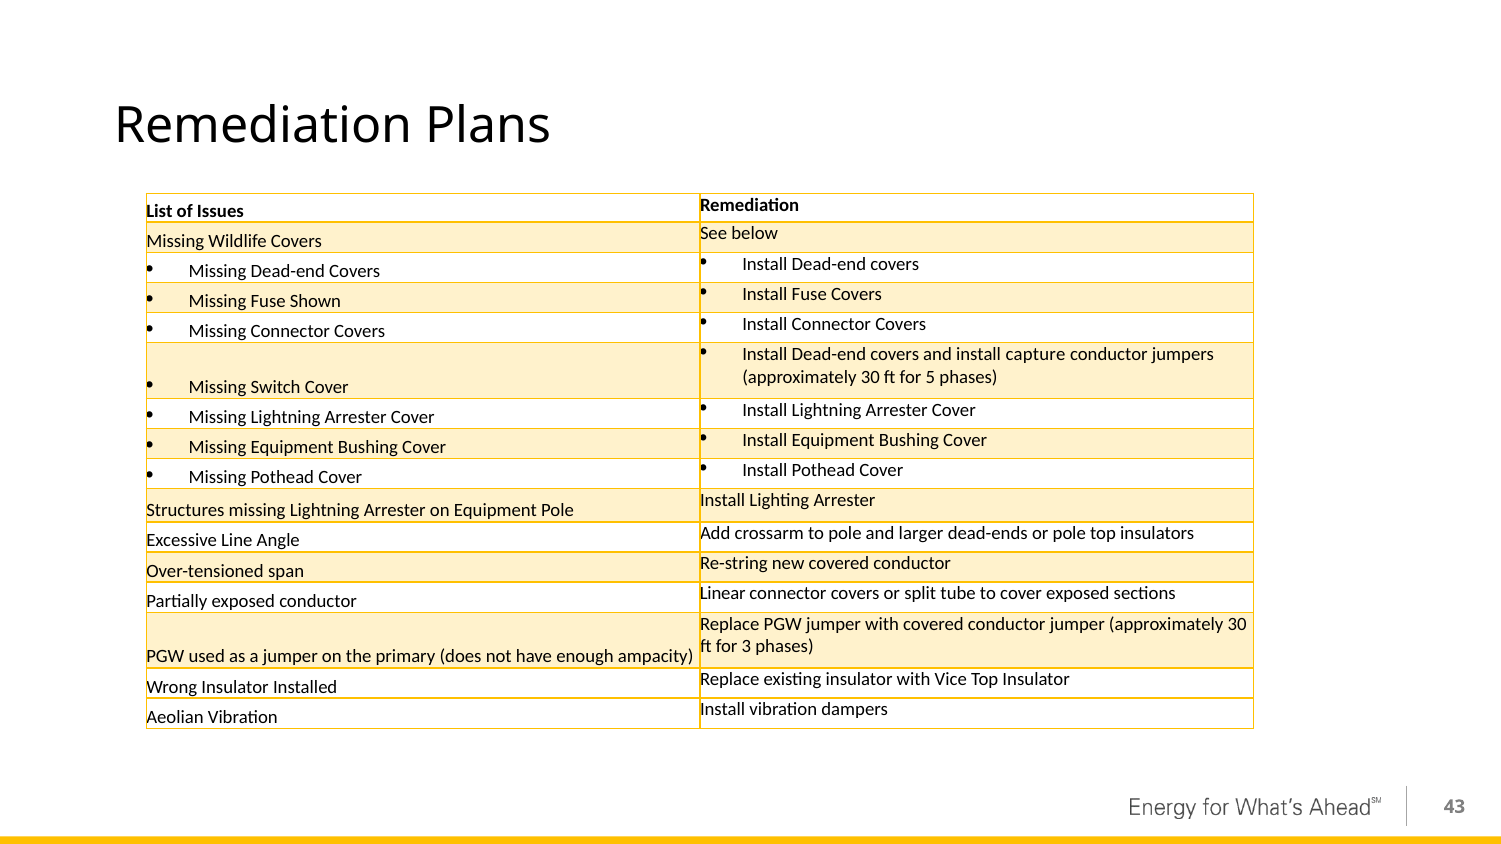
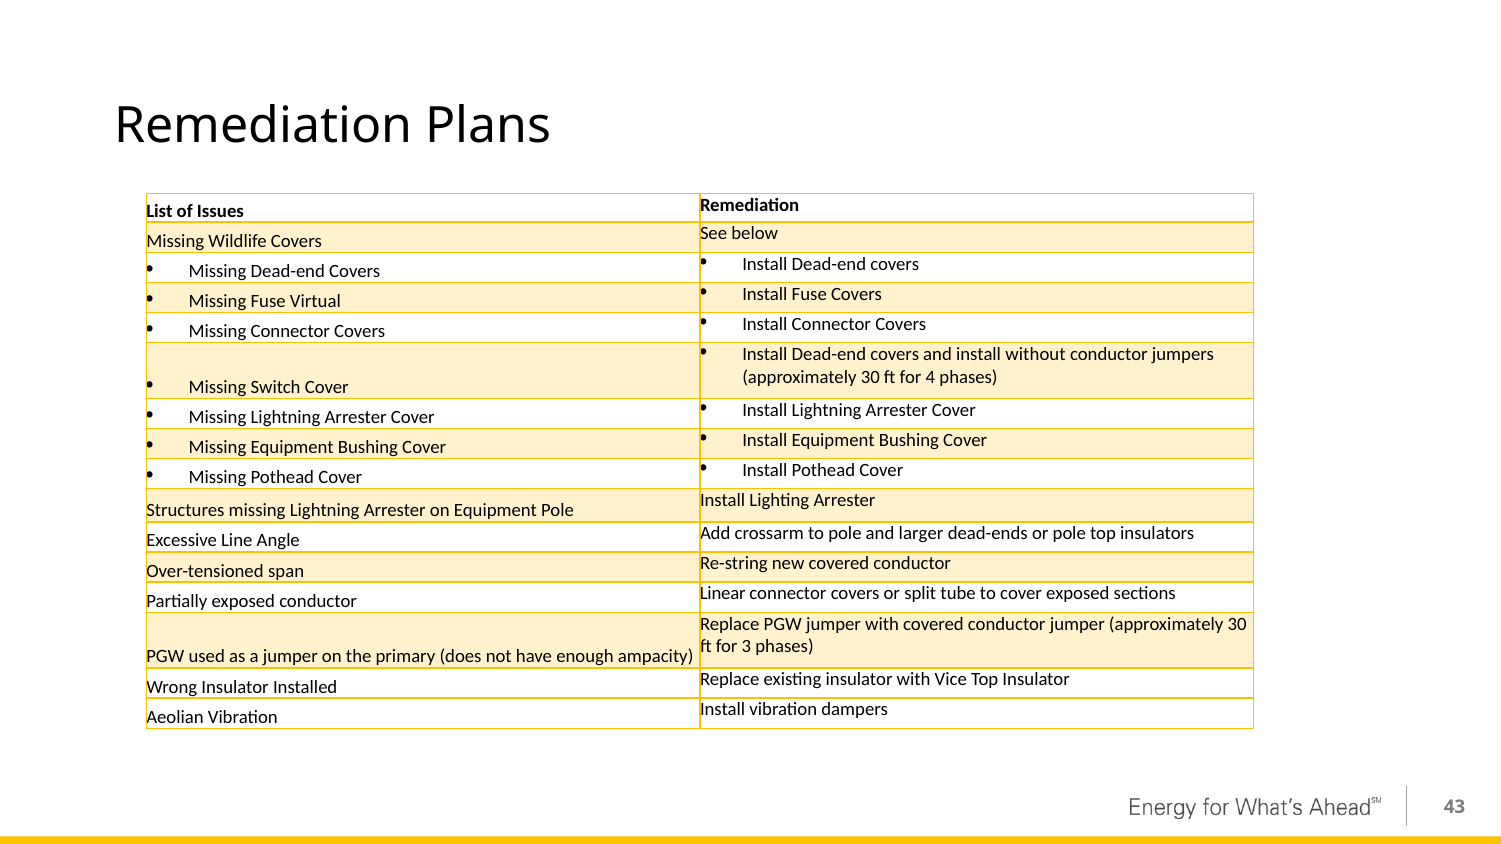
Shown: Shown -> Virtual
capture: capture -> without
5: 5 -> 4
